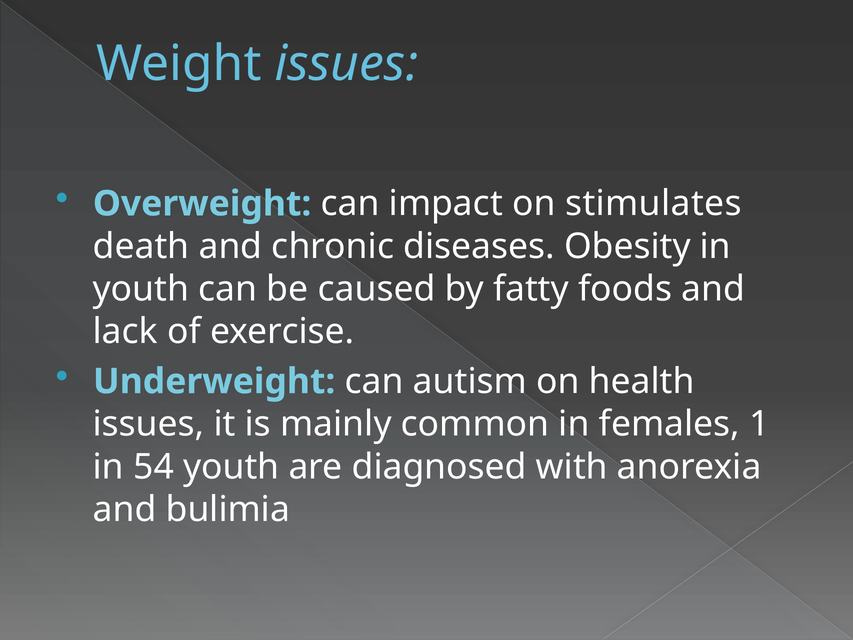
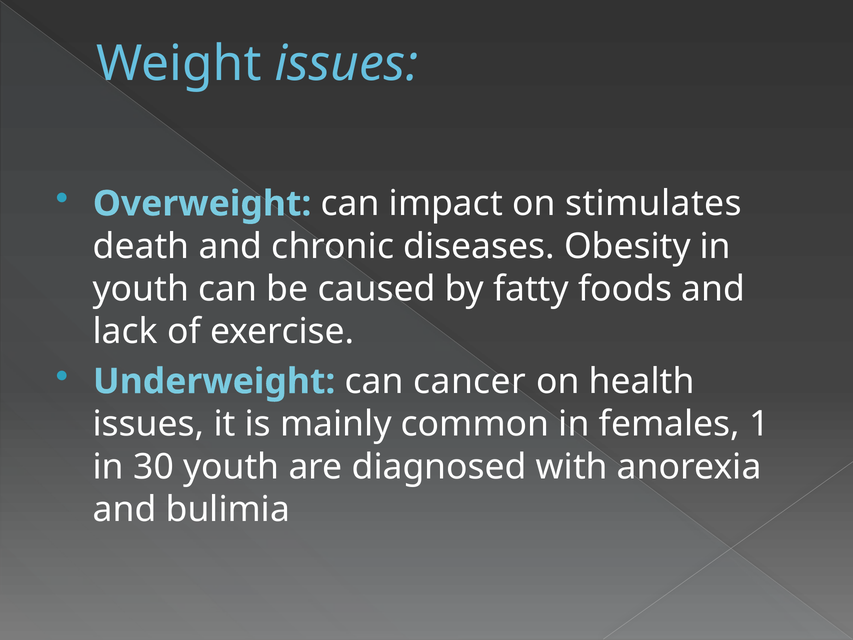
autism: autism -> cancer
54: 54 -> 30
